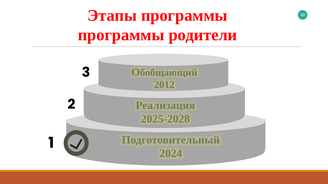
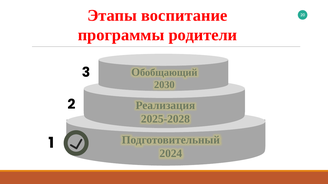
Этапы программы: программы -> воспитание
2012: 2012 -> 2030
